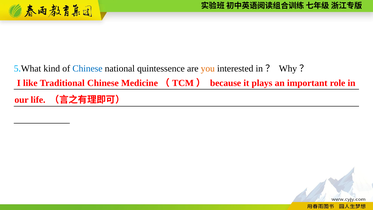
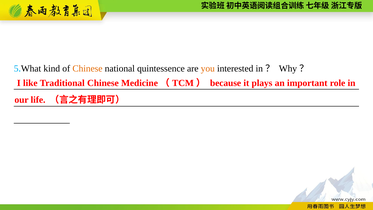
Chinese at (87, 68) colour: blue -> orange
